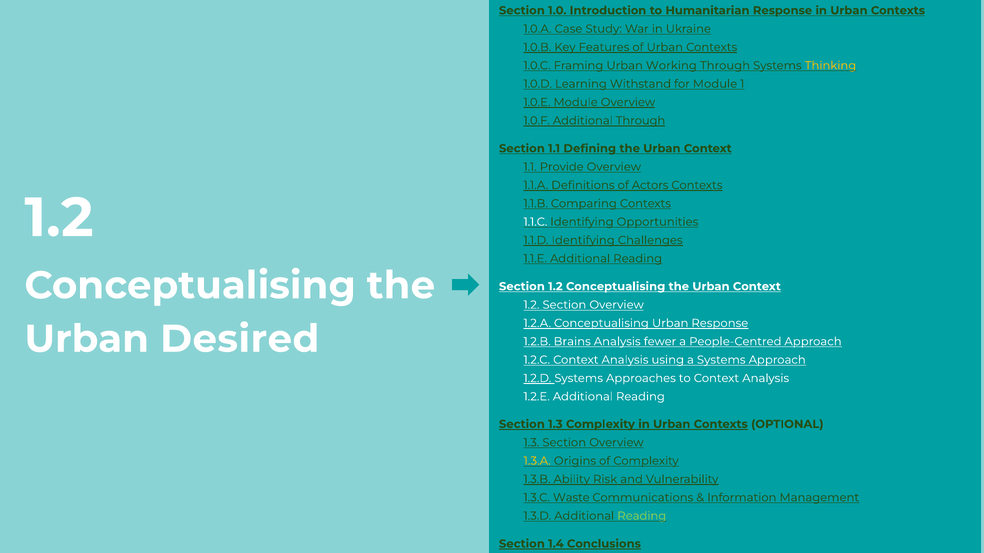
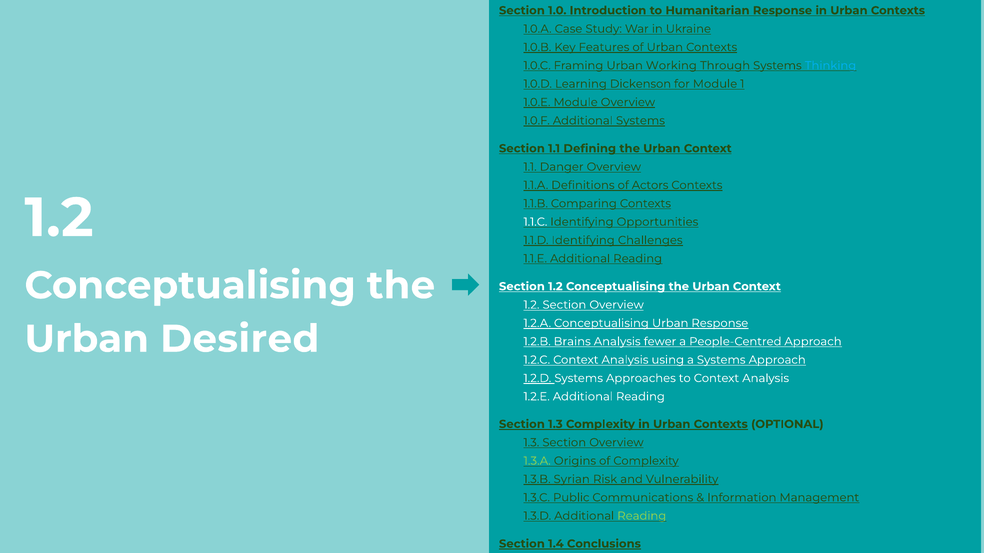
Thinking colour: yellow -> light blue
Withstand: Withstand -> Dickenson
Additional Through: Through -> Systems
Provide: Provide -> Danger
1.3.A colour: yellow -> light green
Ability: Ability -> Syrian
Waste: Waste -> Public
